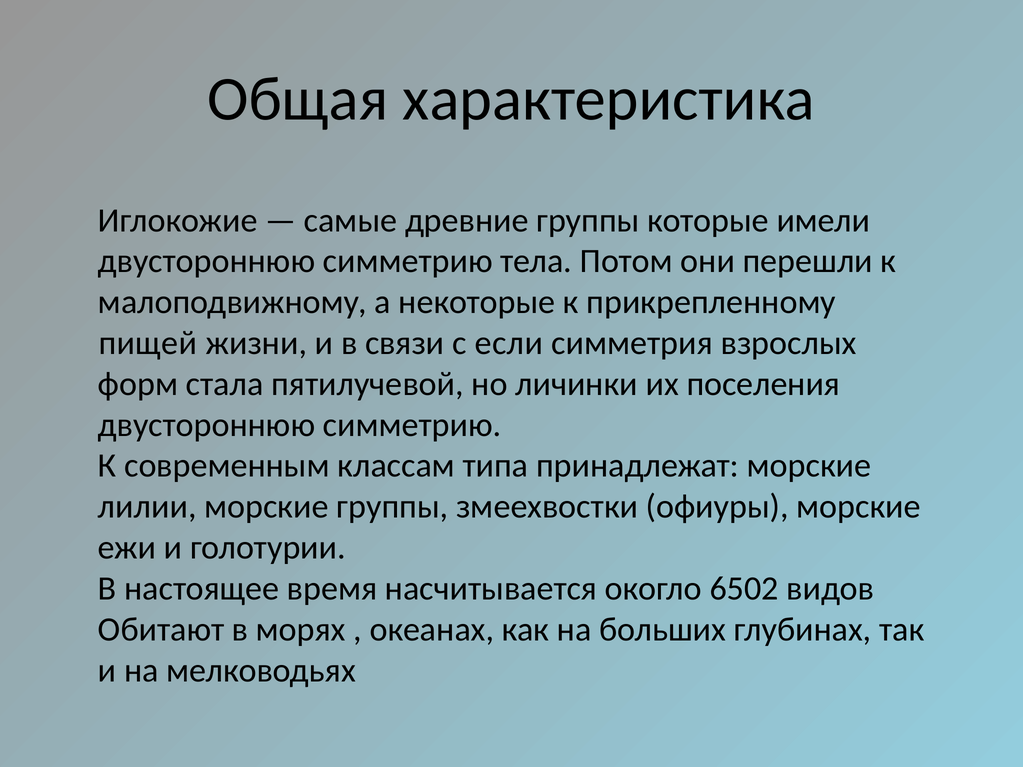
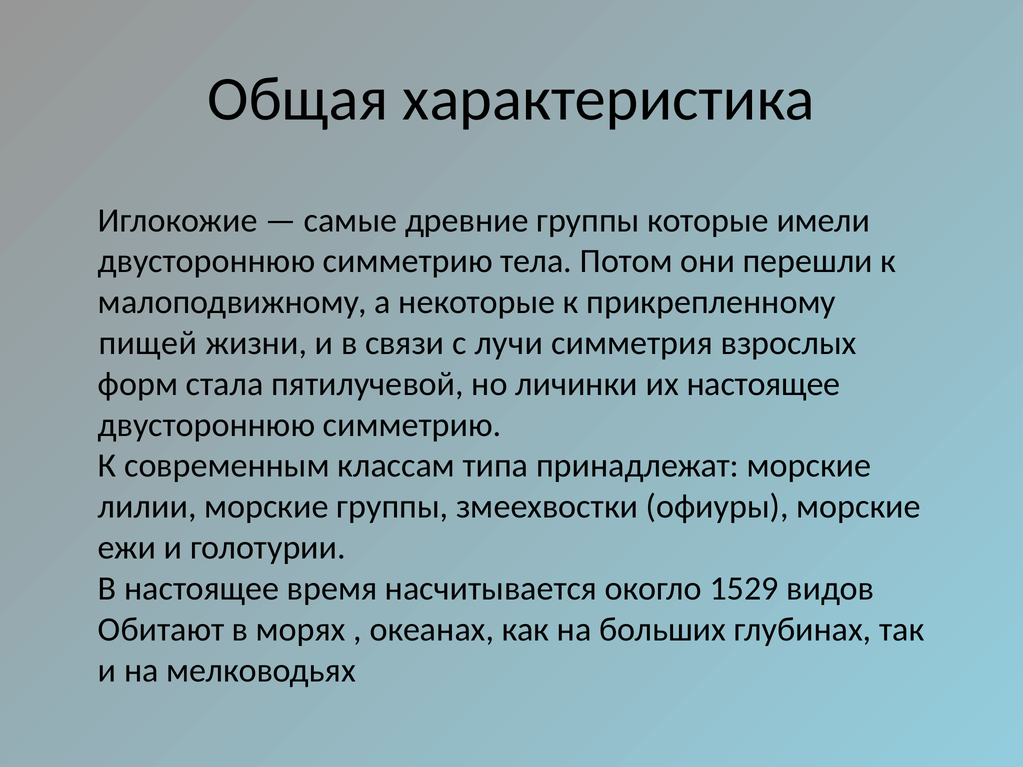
если: если -> лучи
их поселения: поселения -> настоящее
6502: 6502 -> 1529
